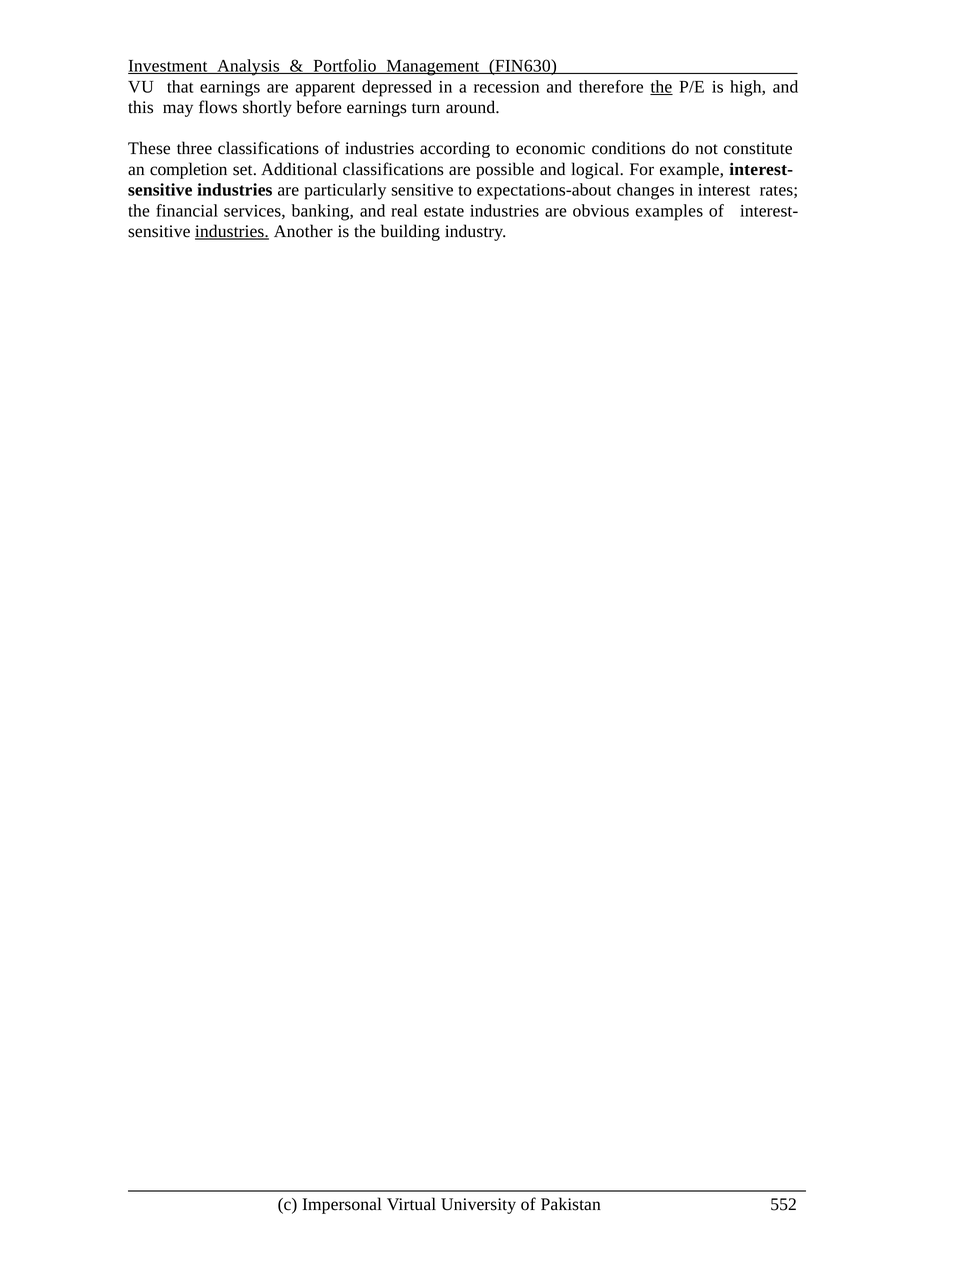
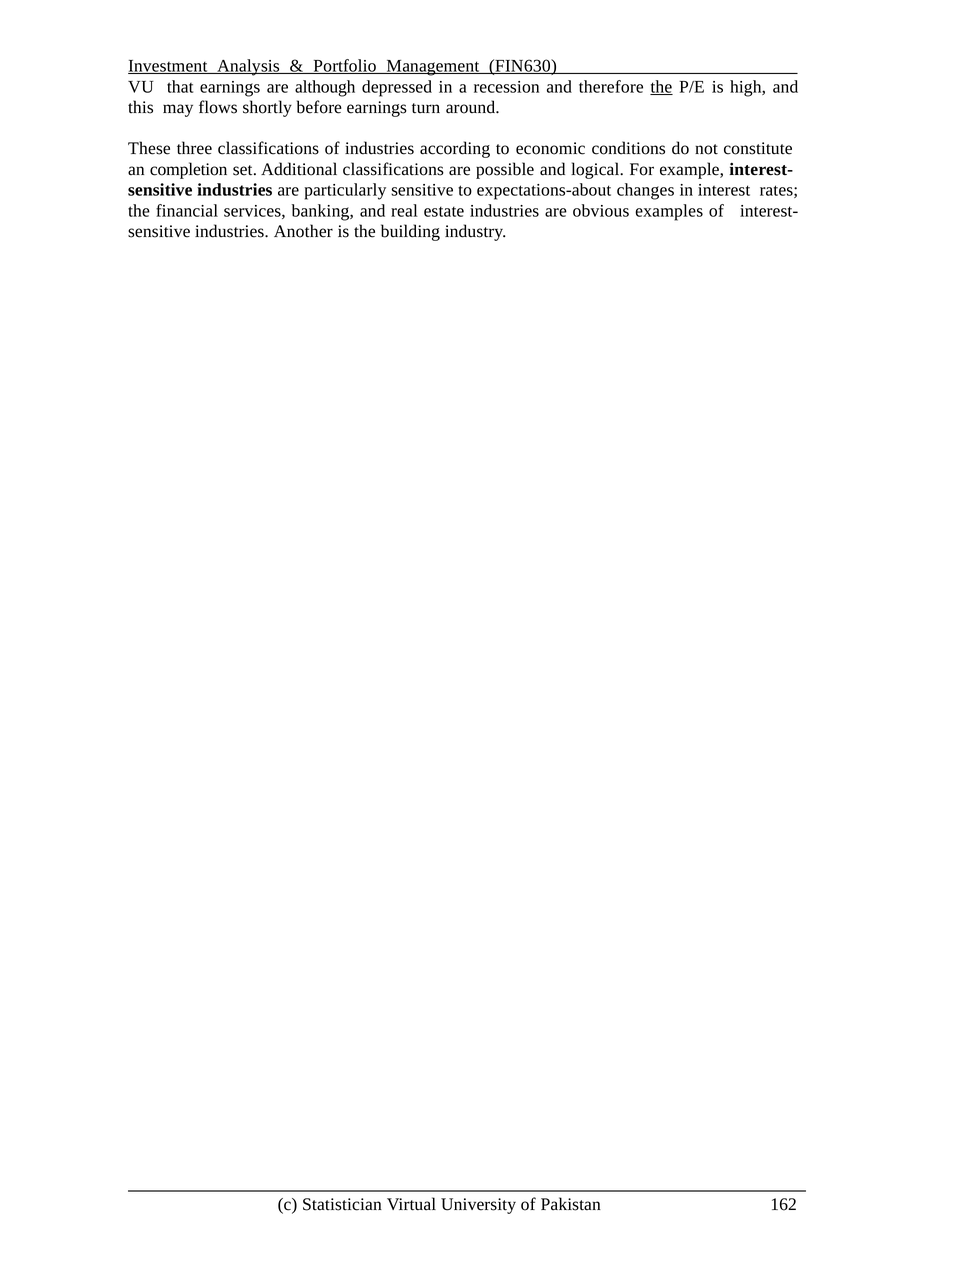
apparent: apparent -> although
industries at (232, 231) underline: present -> none
Impersonal: Impersonal -> Statistician
552: 552 -> 162
